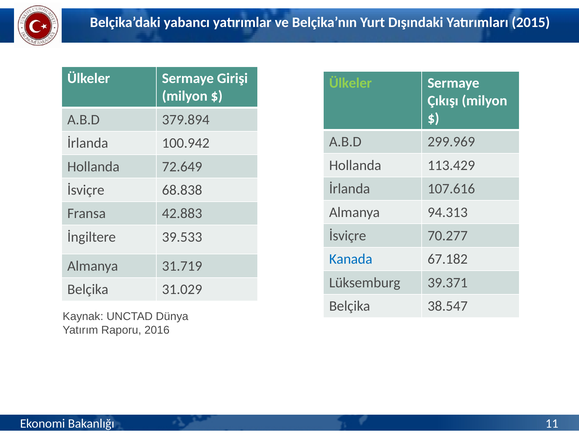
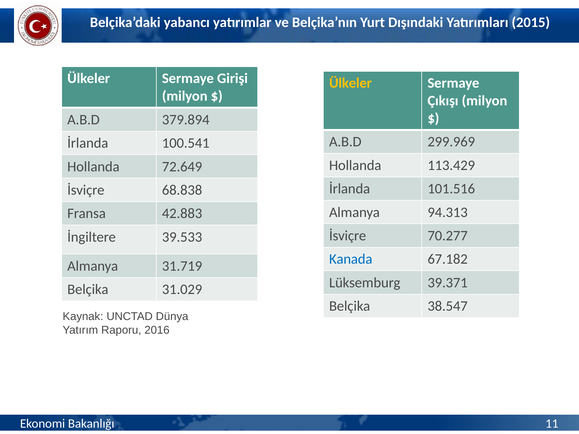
Ülkeler at (350, 83) colour: light green -> yellow
100.942: 100.942 -> 100.541
107.616: 107.616 -> 101.516
